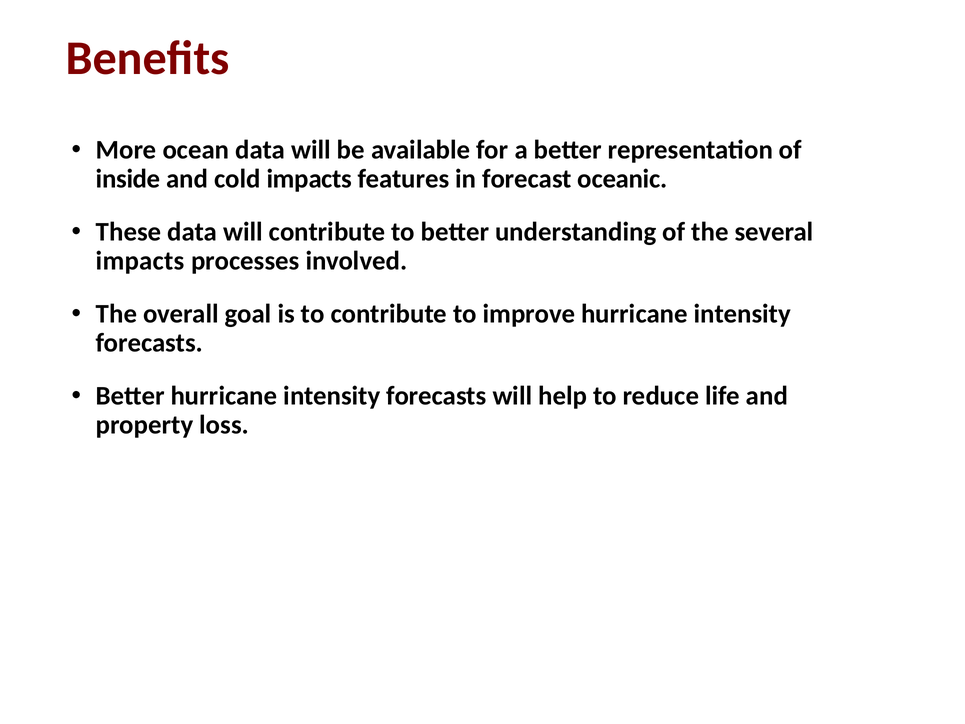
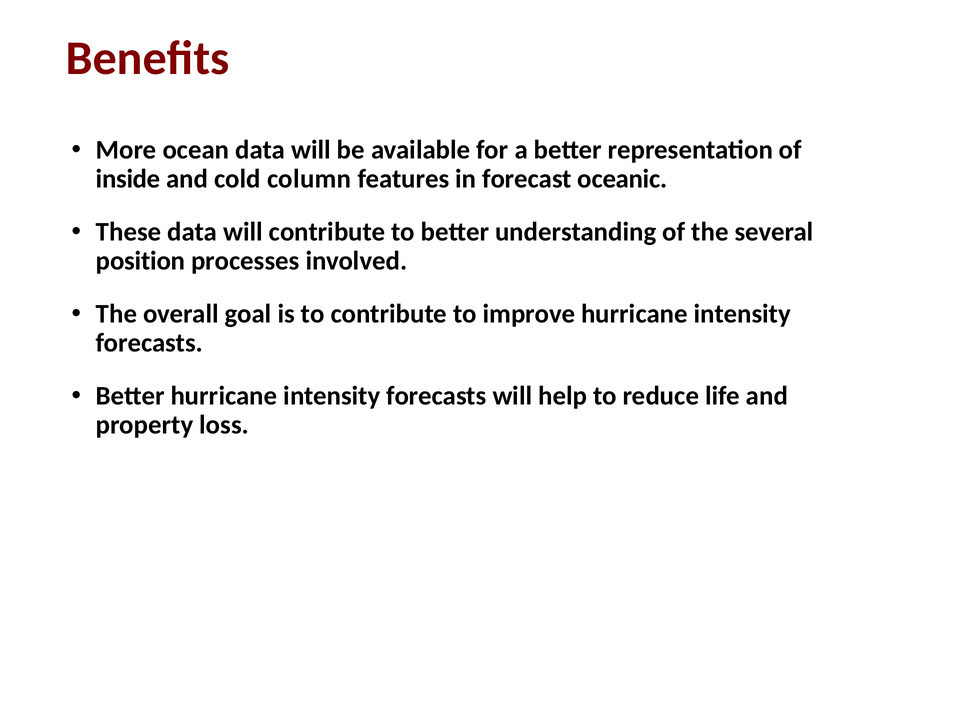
cold impacts: impacts -> column
impacts at (140, 261): impacts -> position
